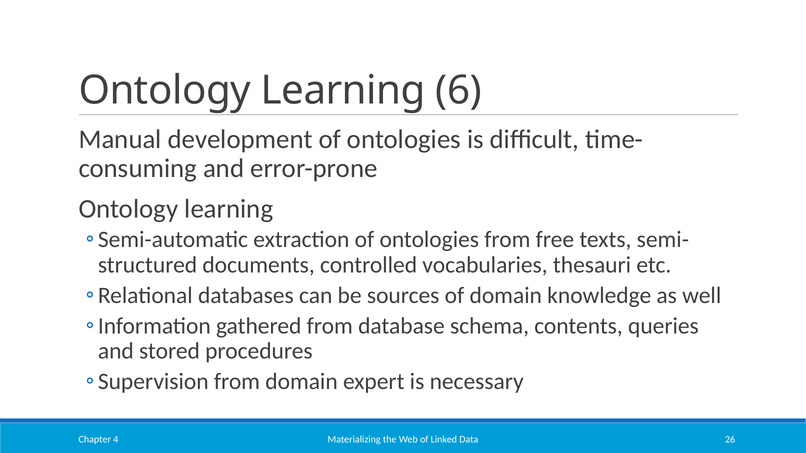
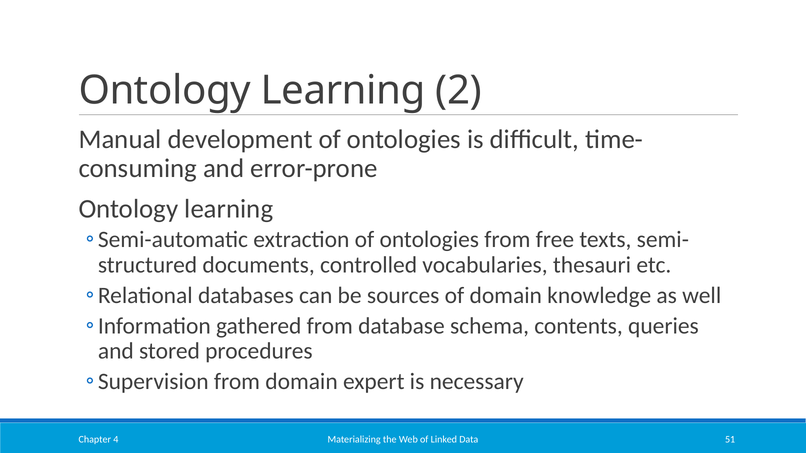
6: 6 -> 2
26: 26 -> 51
